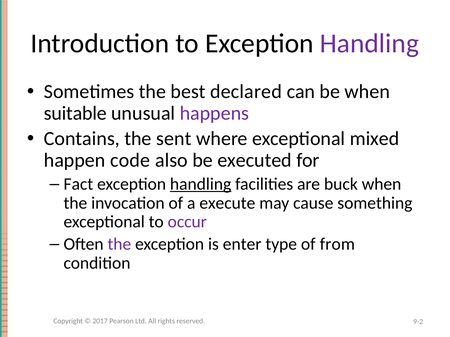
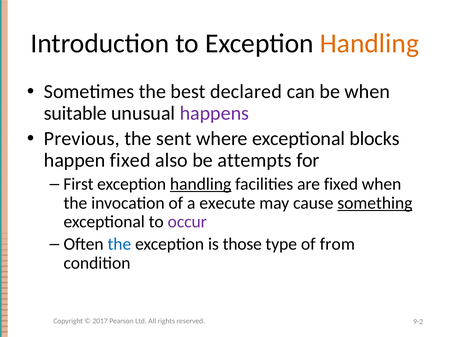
Handling at (369, 44) colour: purple -> orange
Contains: Contains -> Previous
mixed: mixed -> blocks
happen code: code -> fixed
executed: executed -> attempts
Fact: Fact -> First
are buck: buck -> fixed
something underline: none -> present
the at (119, 245) colour: purple -> blue
enter: enter -> those
